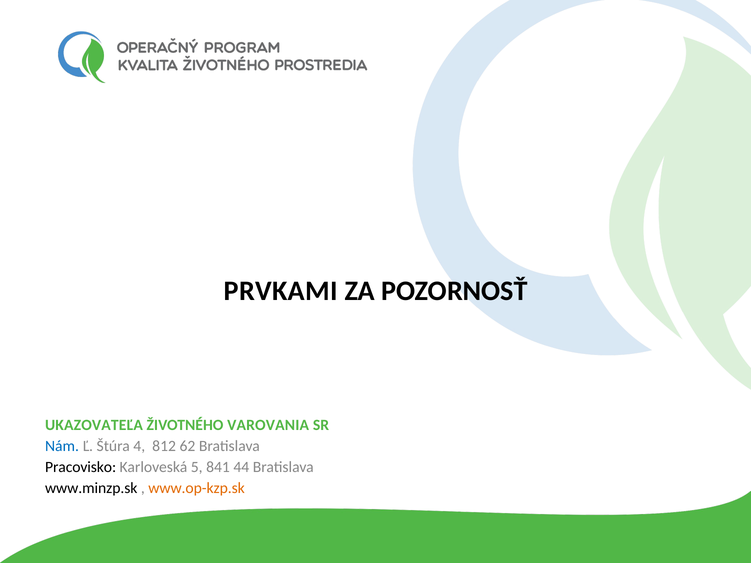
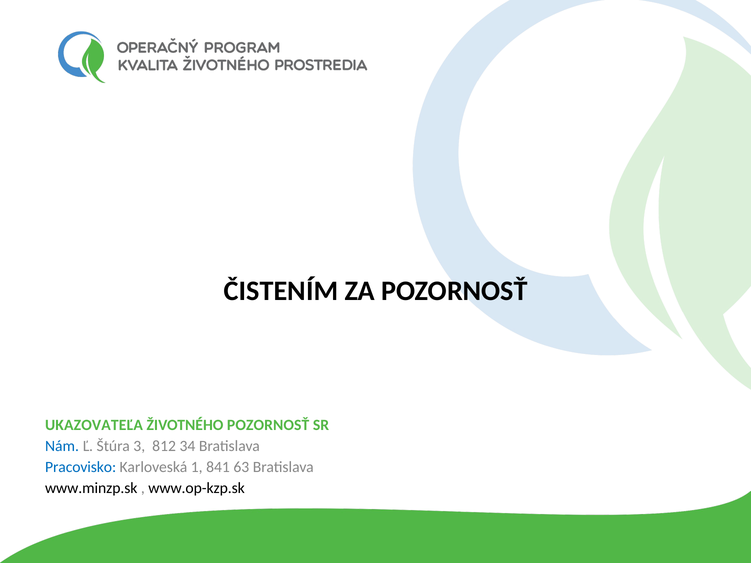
PRVKAMI: PRVKAMI -> ČISTENÍM
ŽIVOTNÉHO VAROVANIA: VAROVANIA -> POZORNOSŤ
4: 4 -> 3
62: 62 -> 34
Pracovisko colour: black -> blue
5: 5 -> 1
44: 44 -> 63
www.op-kzp.sk colour: orange -> black
